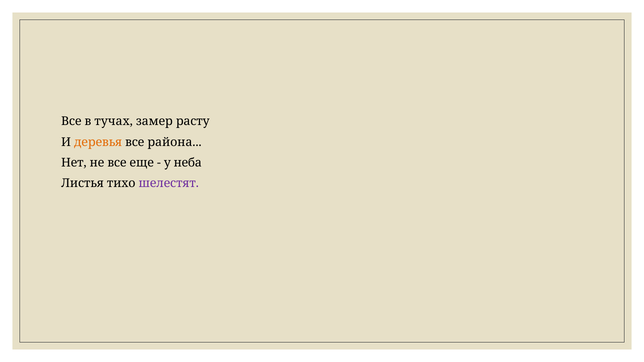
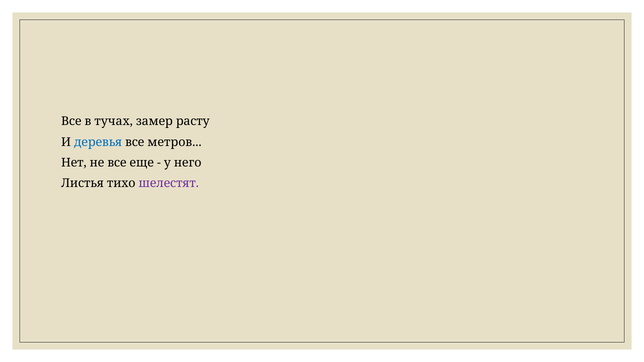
деревья colour: orange -> blue
района: района -> метров
неба: неба -> него
